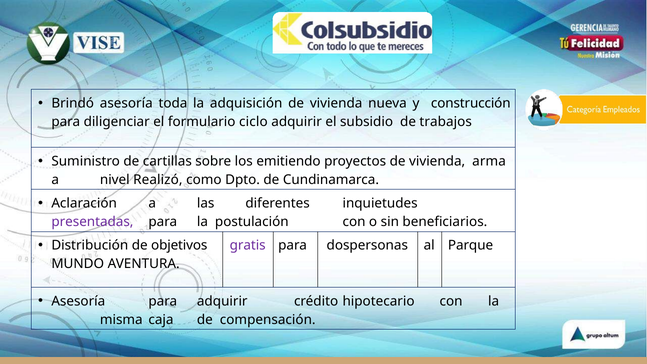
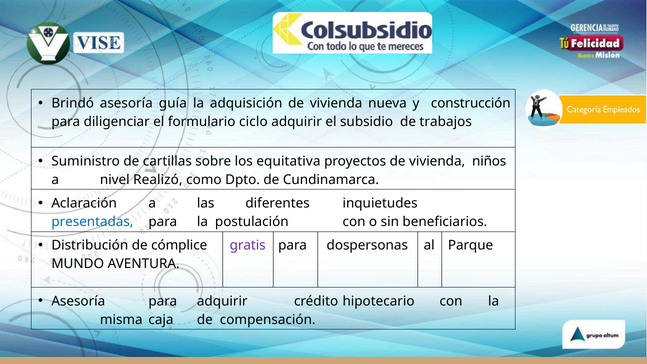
toda: toda -> guía
emitiendo: emitiendo -> equitativa
arma: arma -> niños
presentadas colour: purple -> blue
objetivos: objetivos -> cómplice
